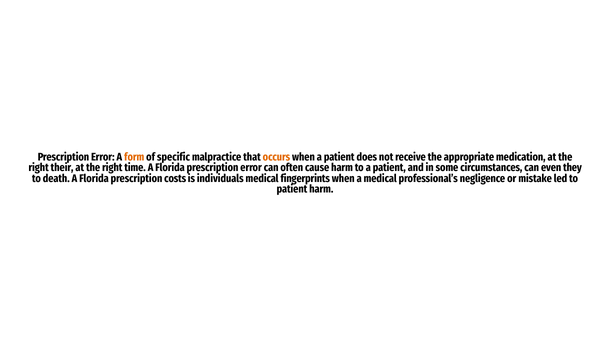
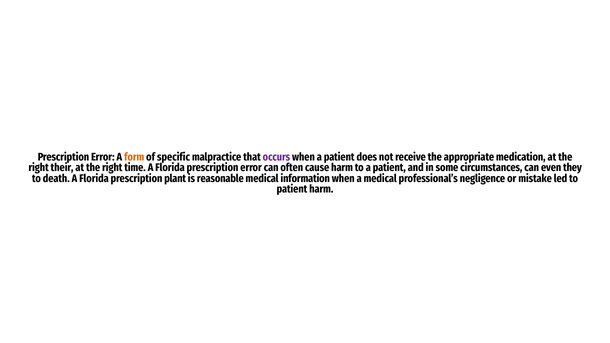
occurs colour: orange -> purple
costs: costs -> plant
individuals: individuals -> reasonable
fingerprints: fingerprints -> information
